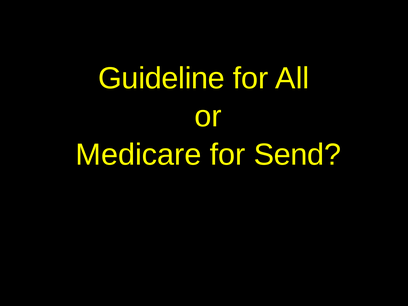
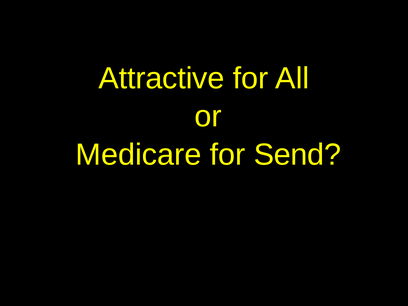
Guideline: Guideline -> Attractive
